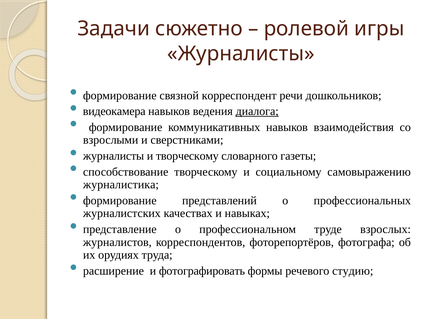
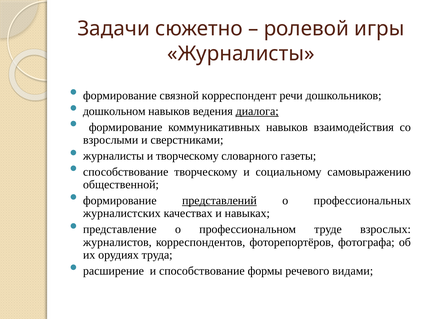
видеокамера: видеокамера -> дошкольном
журналистика: журналистика -> общественной
представлений underline: none -> present
и фотографировать: фотографировать -> способствование
студию: студию -> видами
